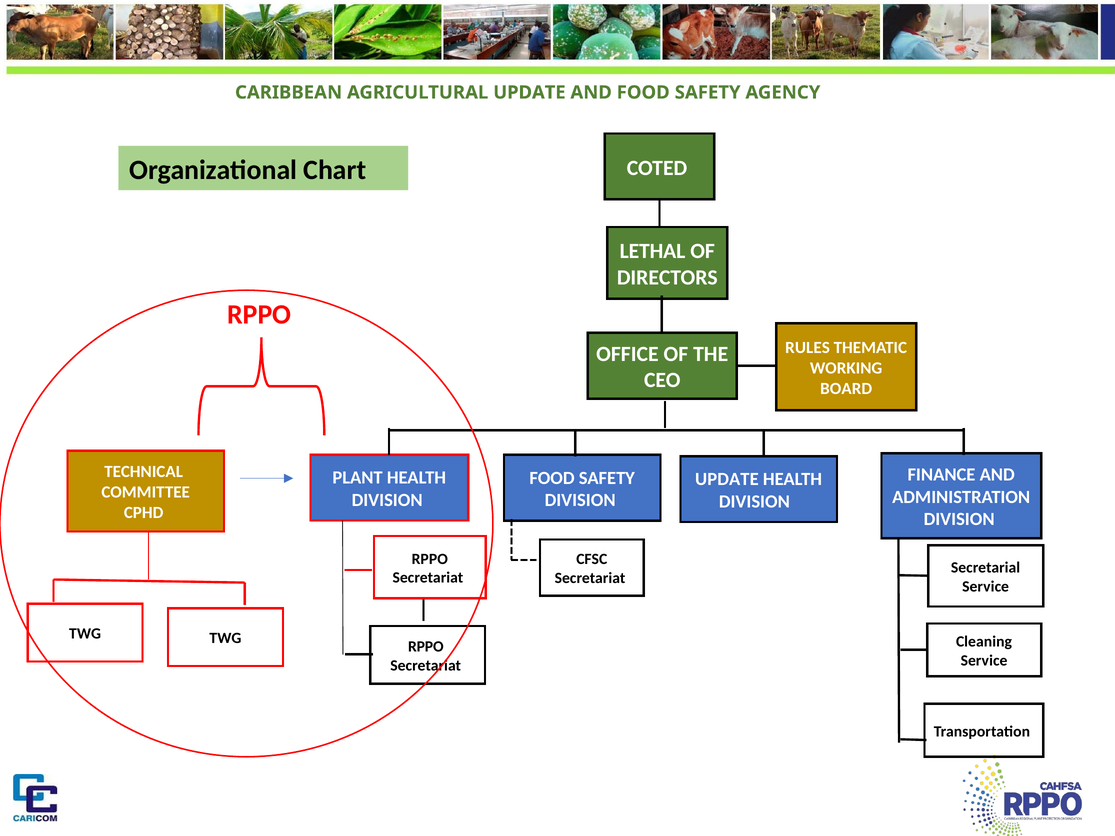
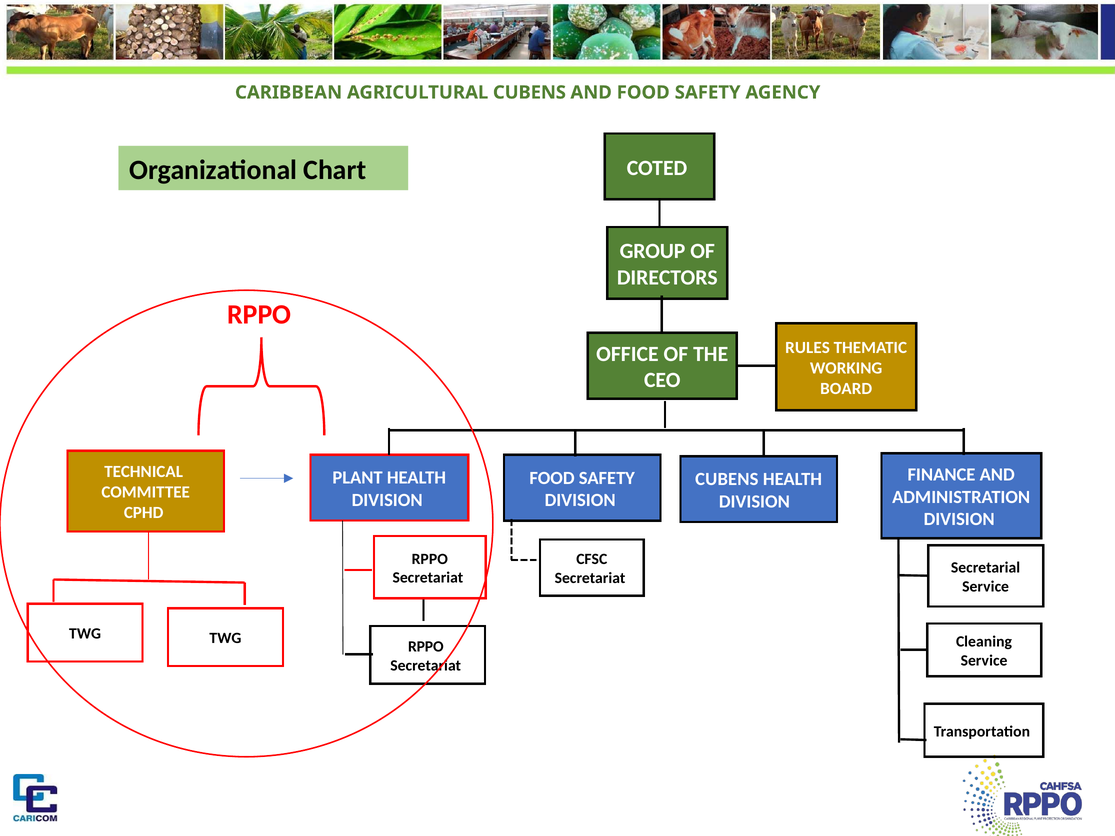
UPDATE at (529, 93): UPDATE -> CUBENS
LETHAL: LETHAL -> GROUP
UPDATE at (727, 479): UPDATE -> CUBENS
